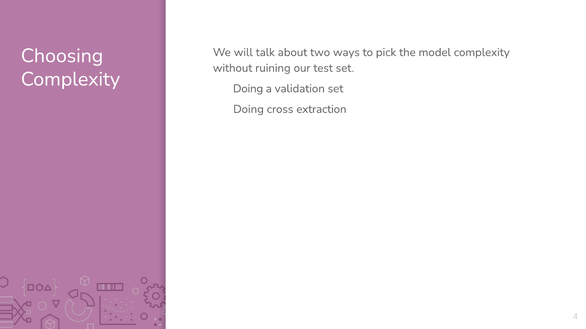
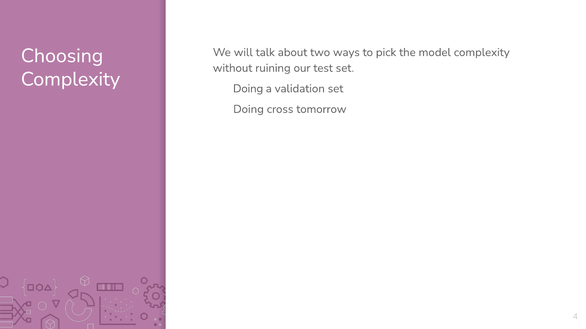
extraction: extraction -> tomorrow
